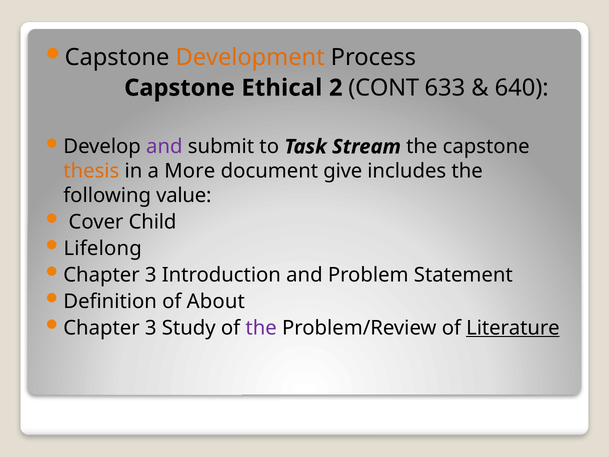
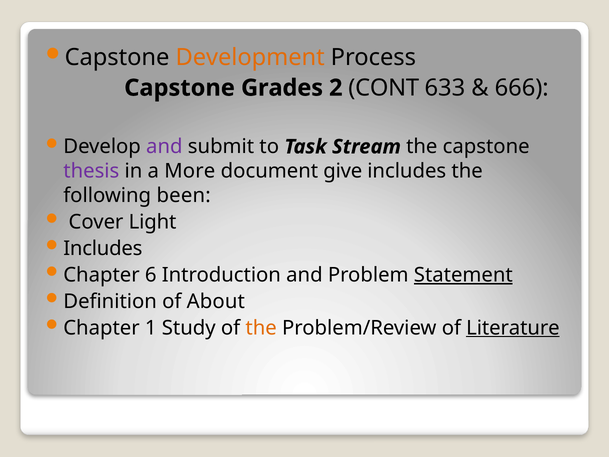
Ethical: Ethical -> Grades
640: 640 -> 666
thesis colour: orange -> purple
value: value -> been
Child: Child -> Light
Lifelong at (103, 248): Lifelong -> Includes
3 at (151, 275): 3 -> 6
Statement underline: none -> present
3 at (151, 328): 3 -> 1
the at (261, 328) colour: purple -> orange
